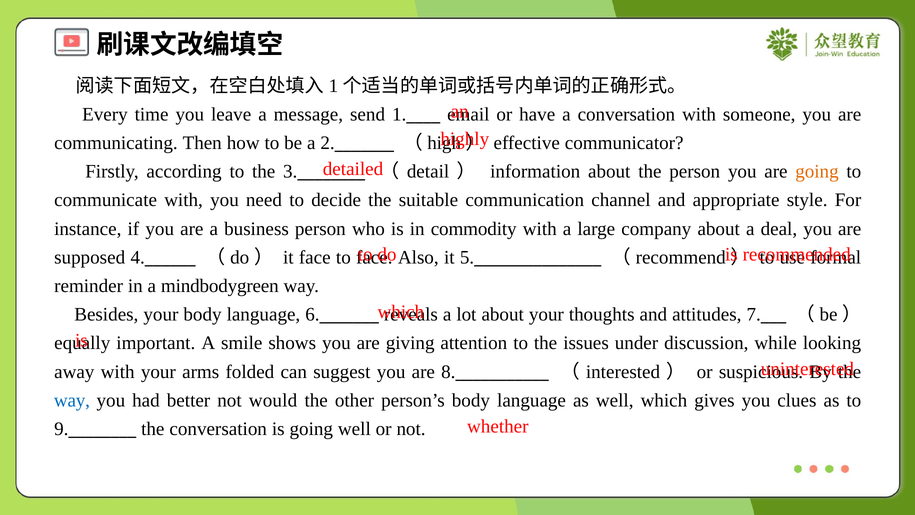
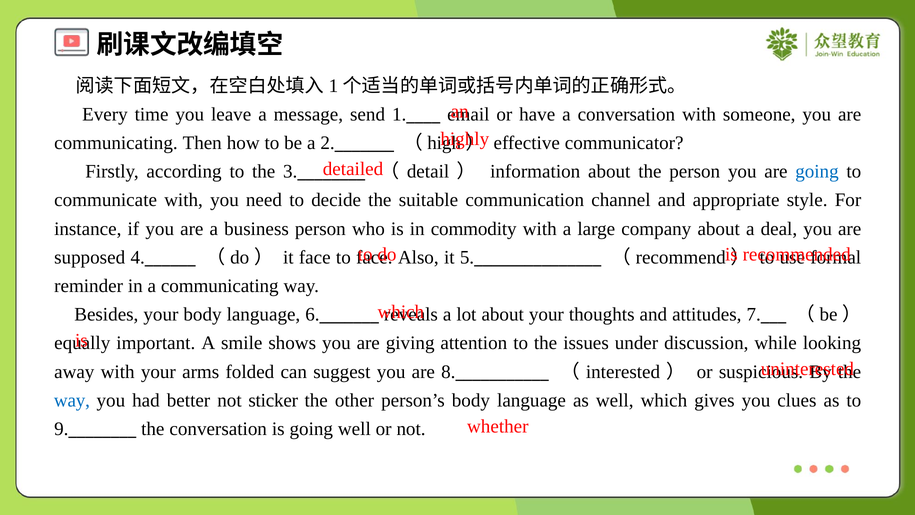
going at (817, 171) colour: orange -> blue
a mindbodygreen: mindbodygreen -> communicating
would: would -> sticker
